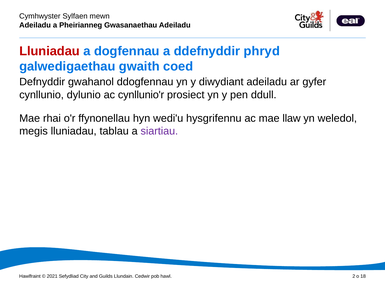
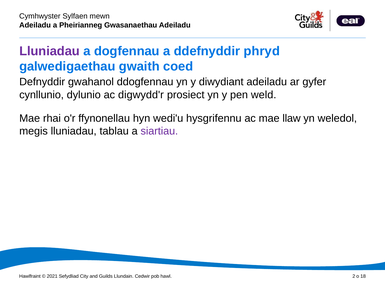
Lluniadau at (50, 51) colour: red -> purple
cynllunio'r: cynllunio'r -> digwydd'r
ddull: ddull -> weld
